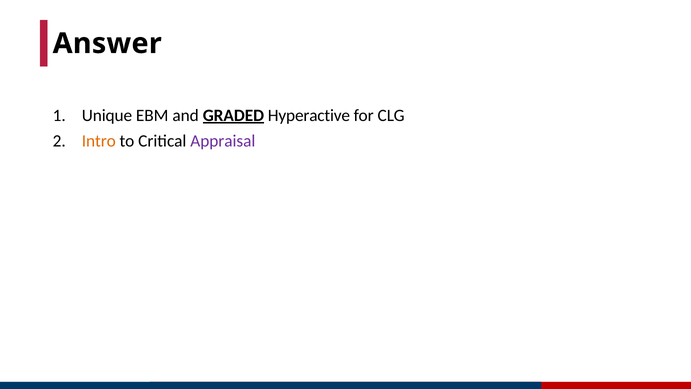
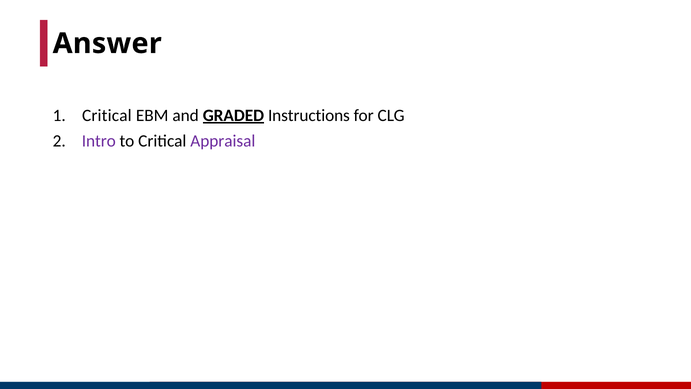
Unique at (107, 115): Unique -> Critical
Hyperactive: Hyperactive -> Instructions
Intro colour: orange -> purple
